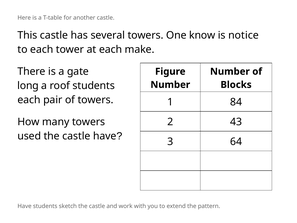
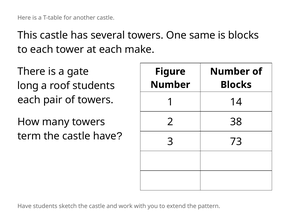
know: know -> same
is notice: notice -> blocks
84: 84 -> 14
43: 43 -> 38
used: used -> term
64: 64 -> 73
